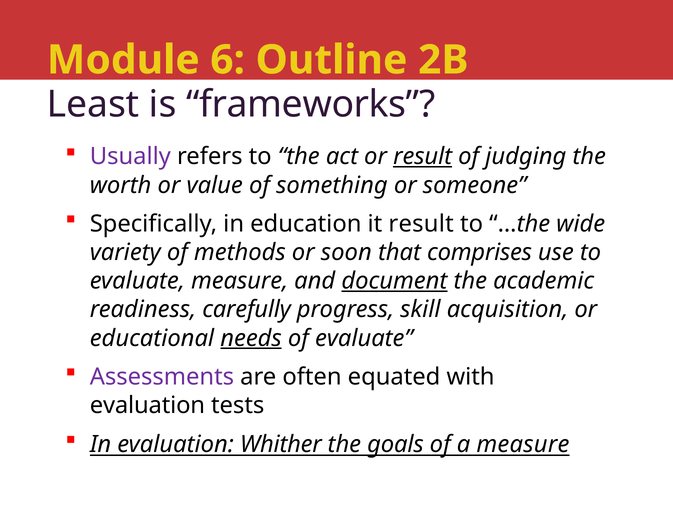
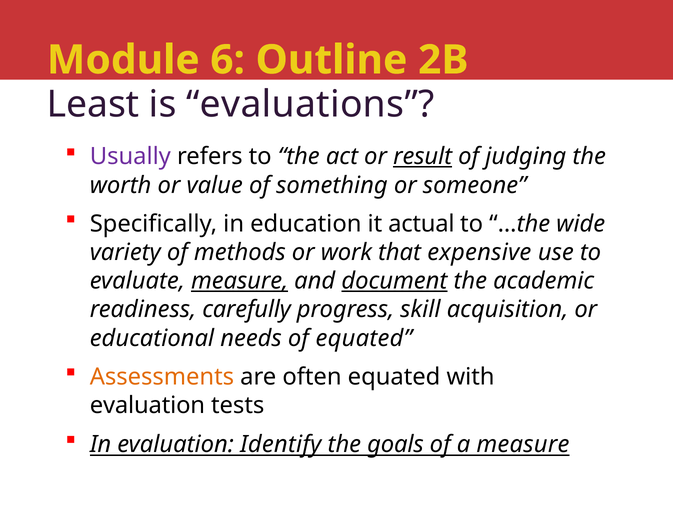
frameworks: frameworks -> evaluations
it result: result -> actual
soon: soon -> work
comprises: comprises -> expensive
measure at (240, 281) underline: none -> present
needs underline: present -> none
of evaluate: evaluate -> equated
Assessments colour: purple -> orange
Whither: Whither -> Identify
